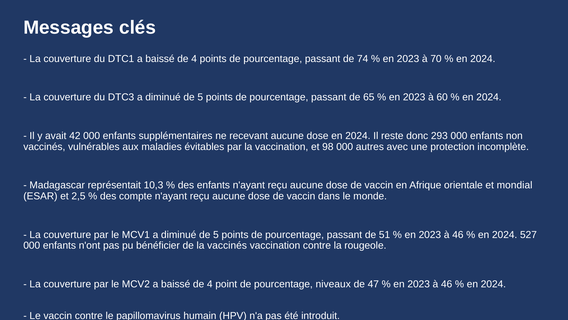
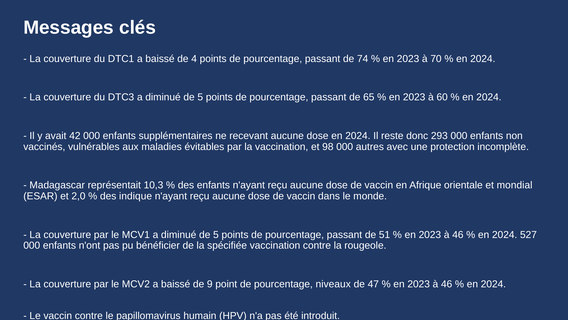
2,5: 2,5 -> 2,0
compte: compte -> indique
la vaccinés: vaccinés -> spécifiée
4 at (210, 284): 4 -> 9
